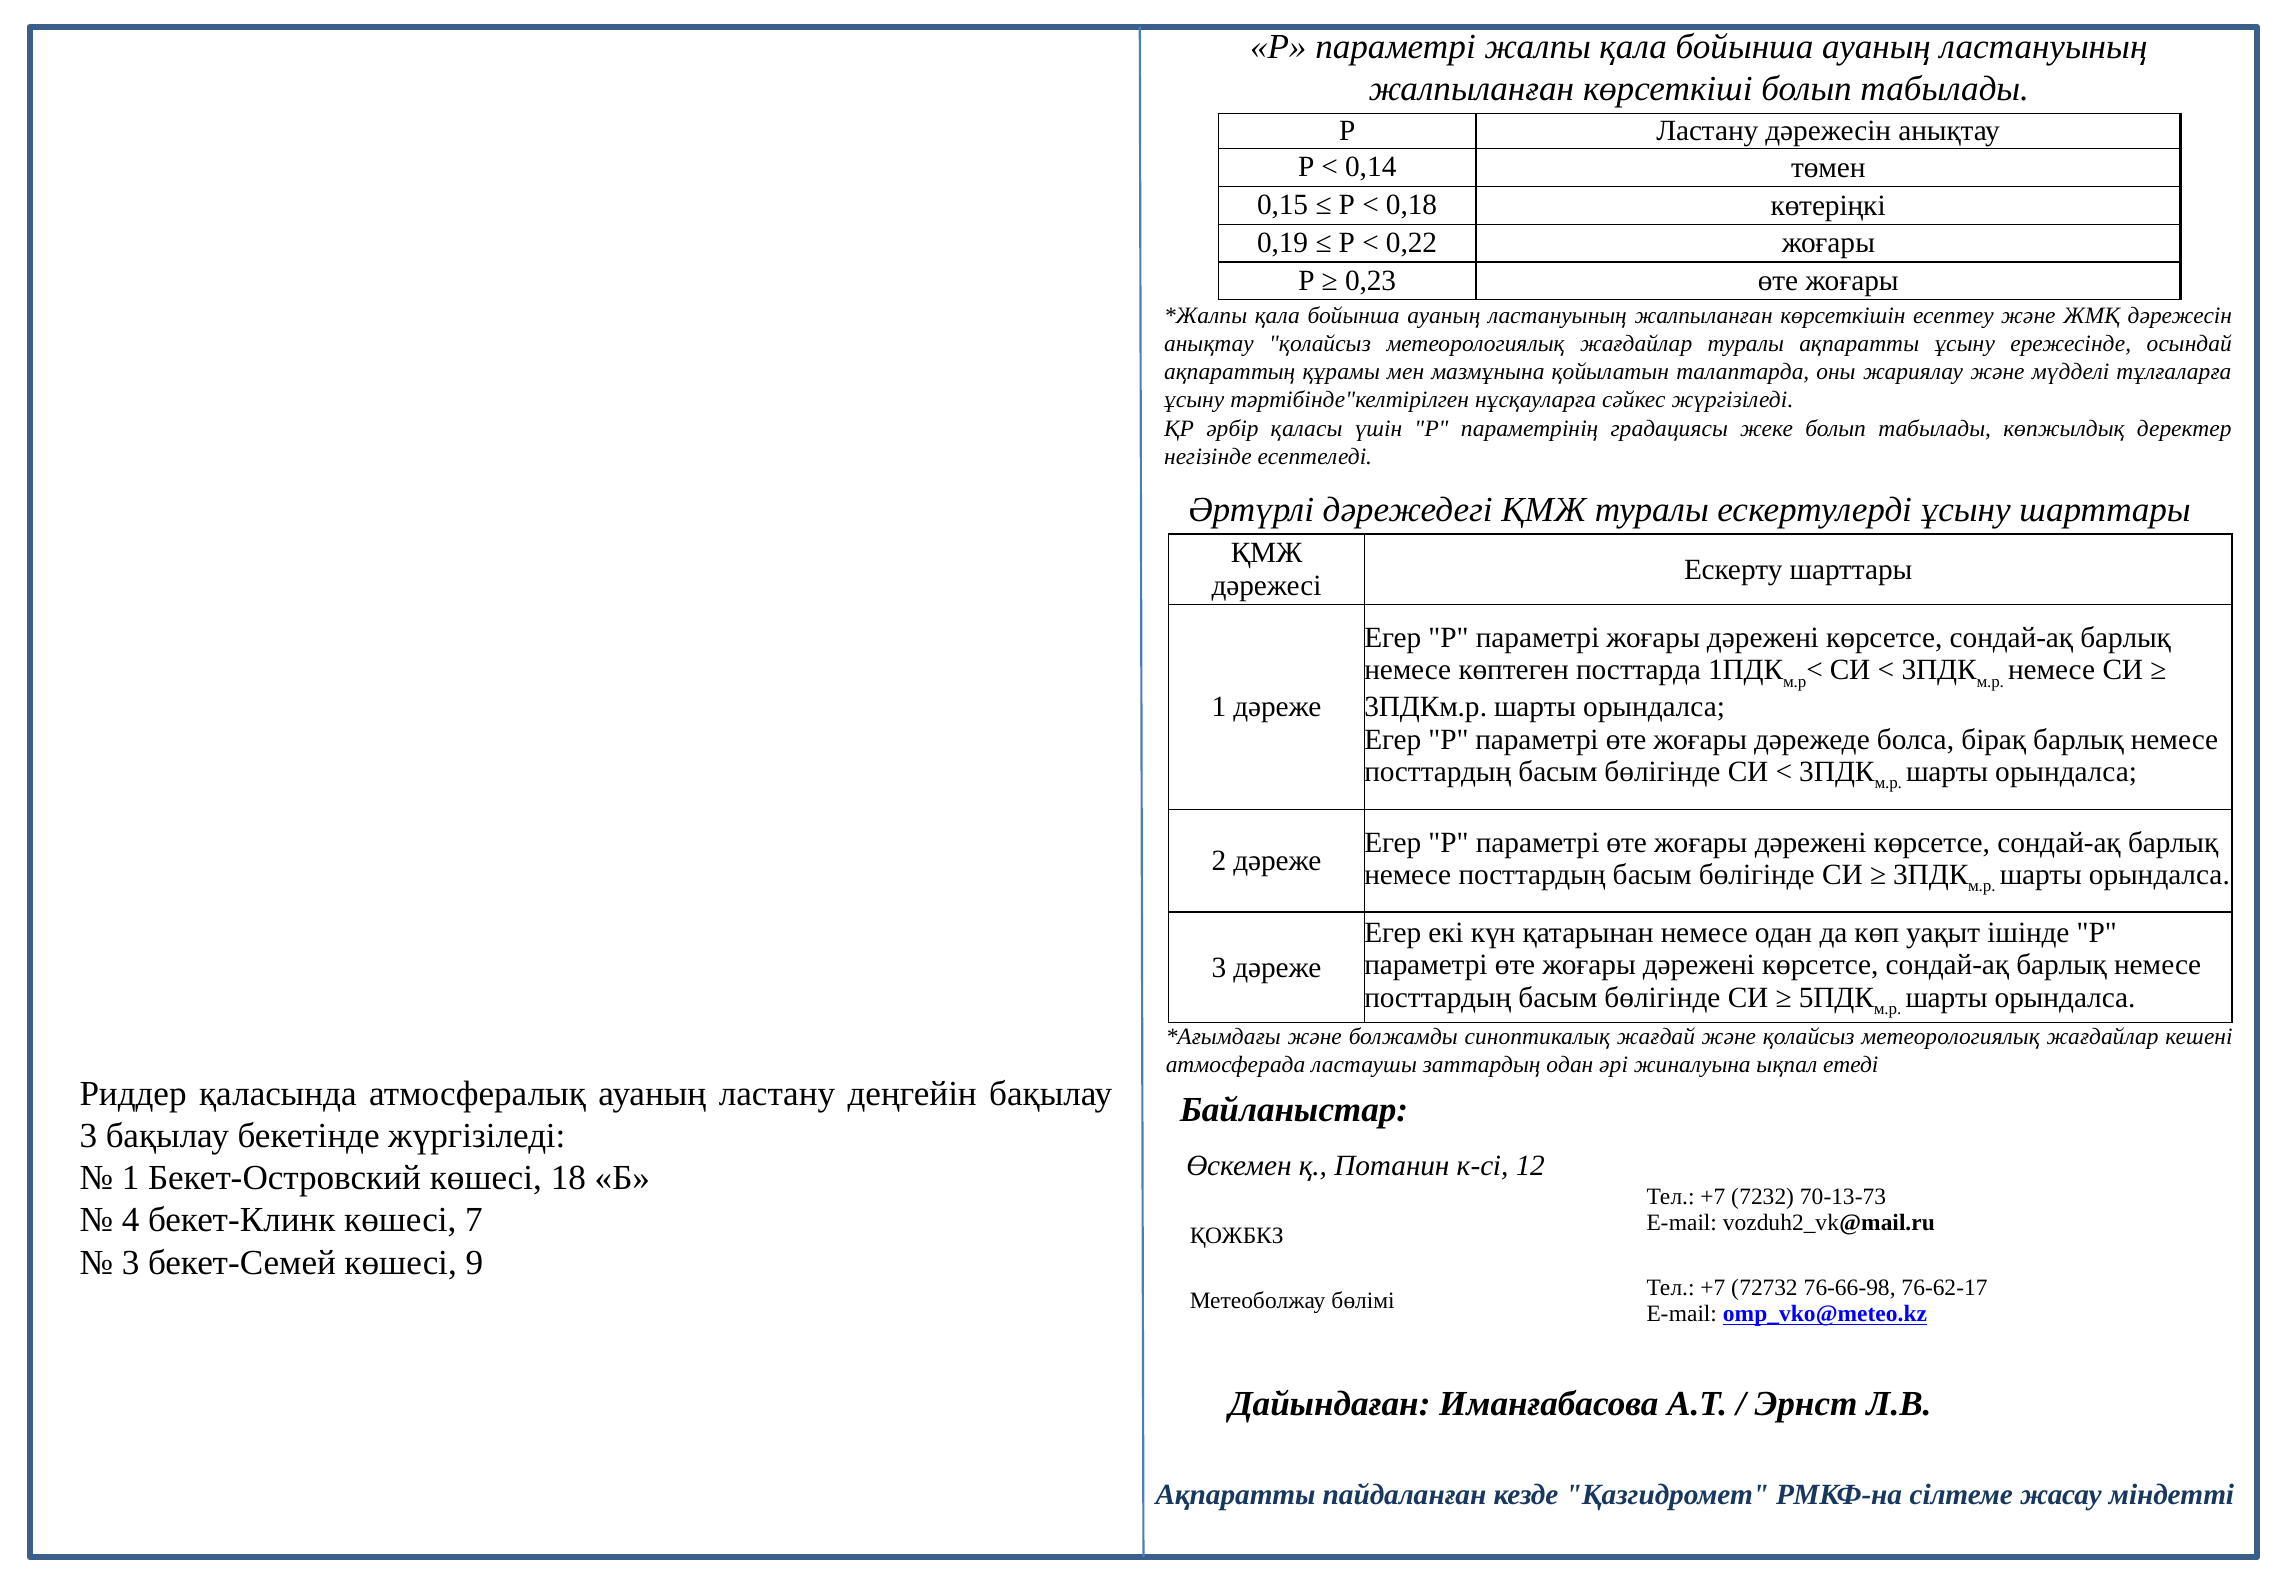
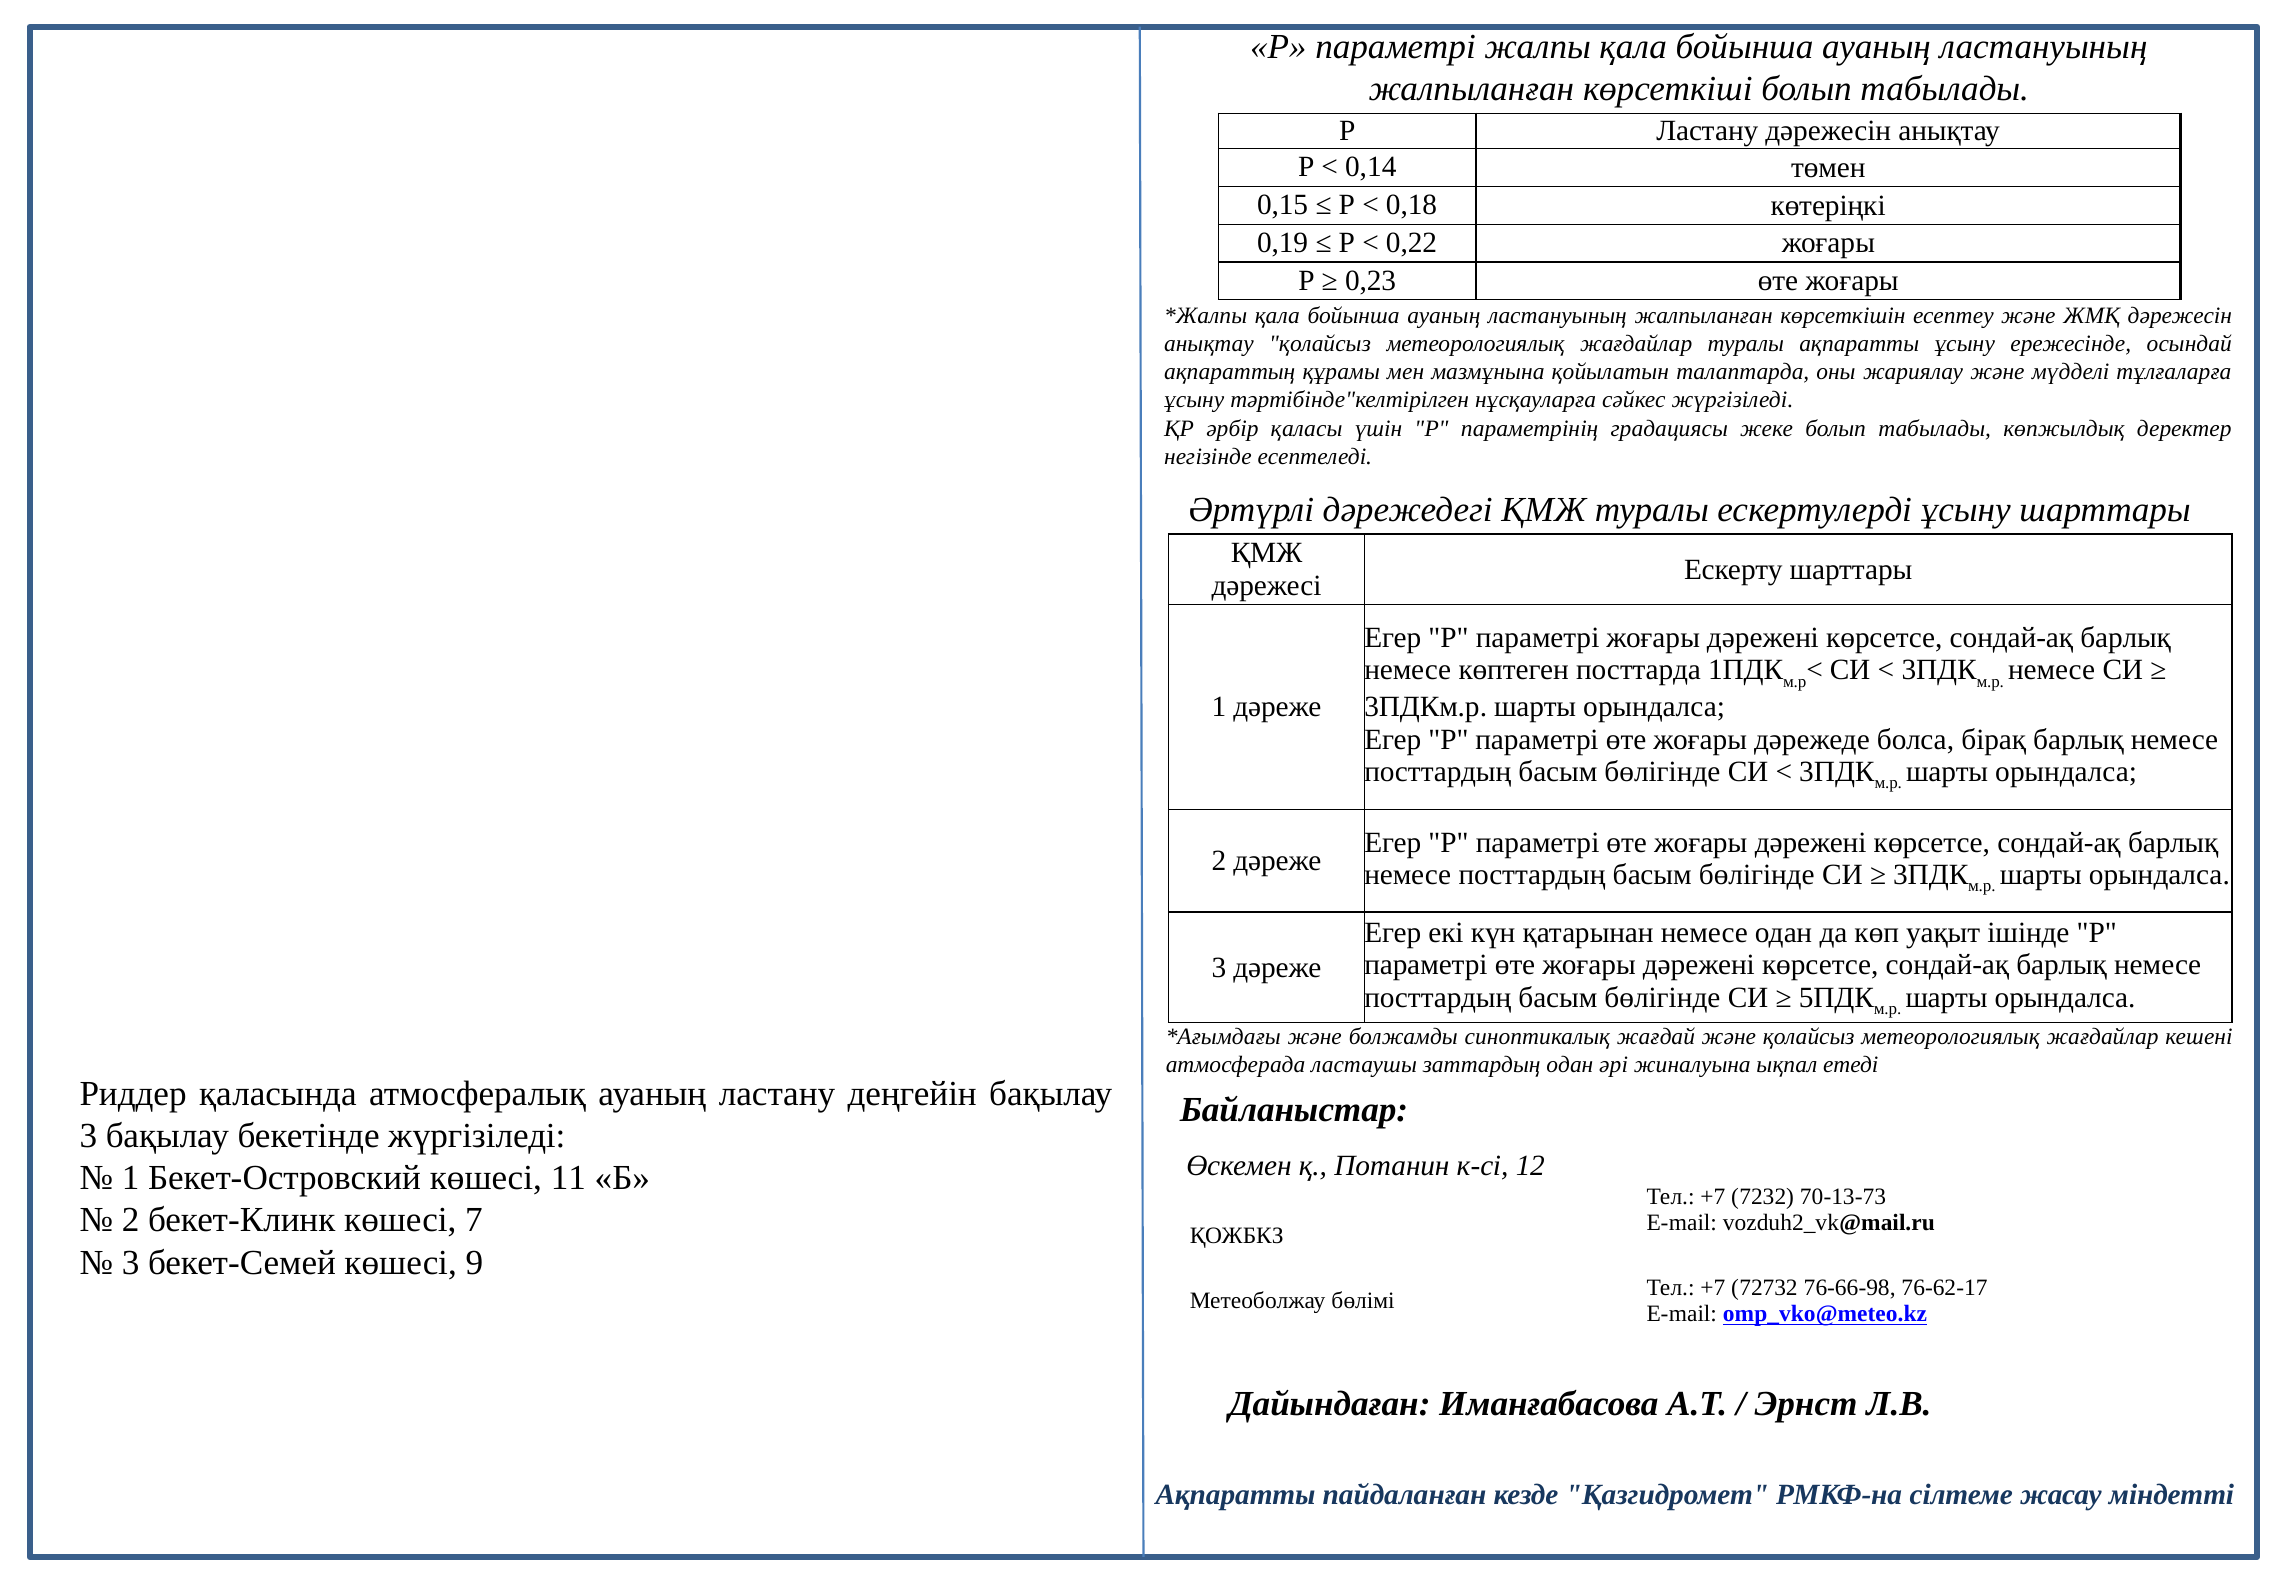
18: 18 -> 11
4 at (131, 1220): 4 -> 2
